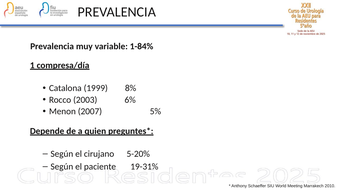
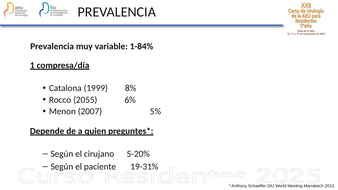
2003: 2003 -> 2055
